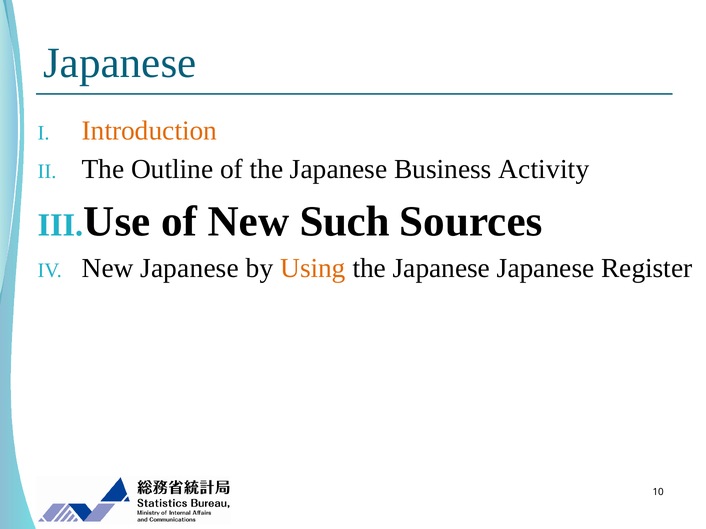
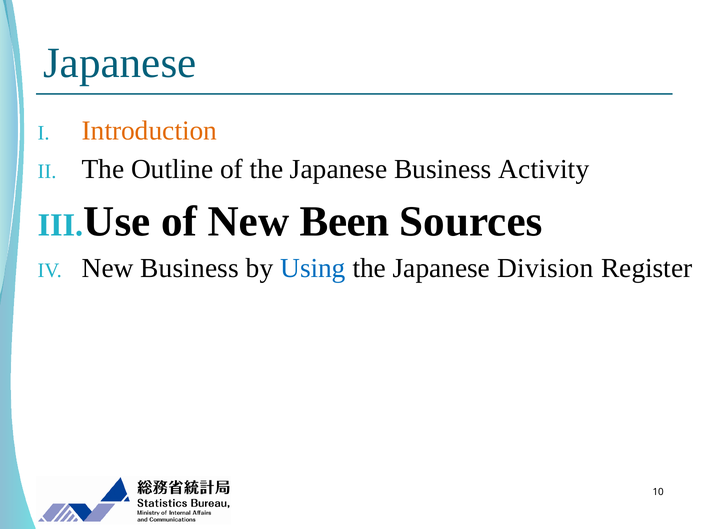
Such: Such -> Been
New Japanese: Japanese -> Business
Using colour: orange -> blue
Japanese Japanese: Japanese -> Division
